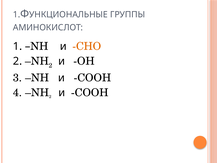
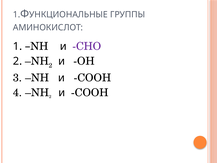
CHO colour: orange -> purple
